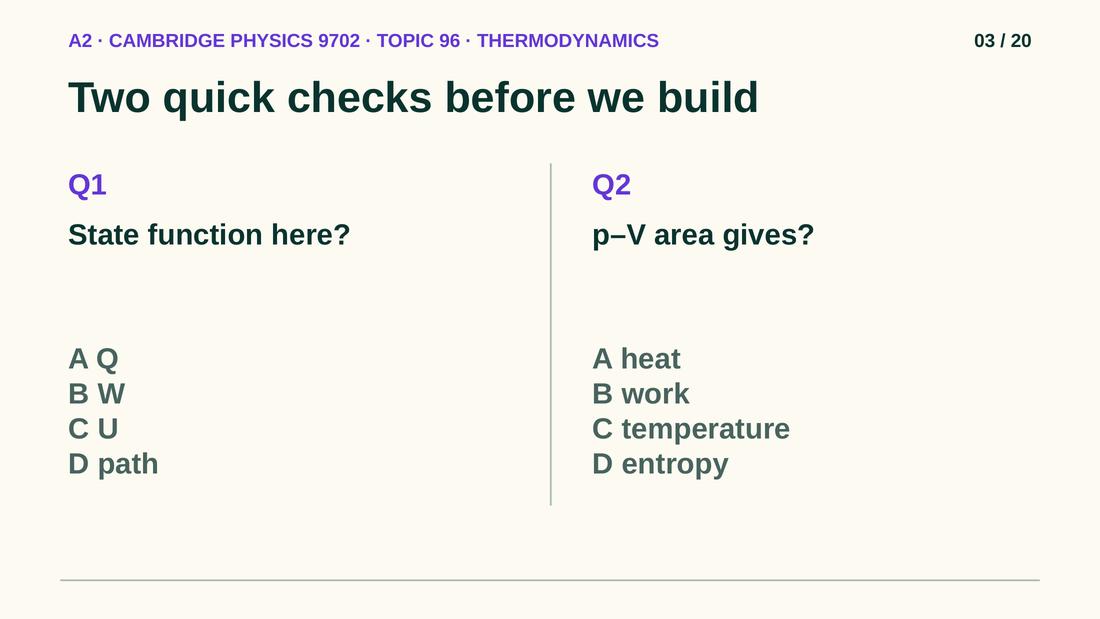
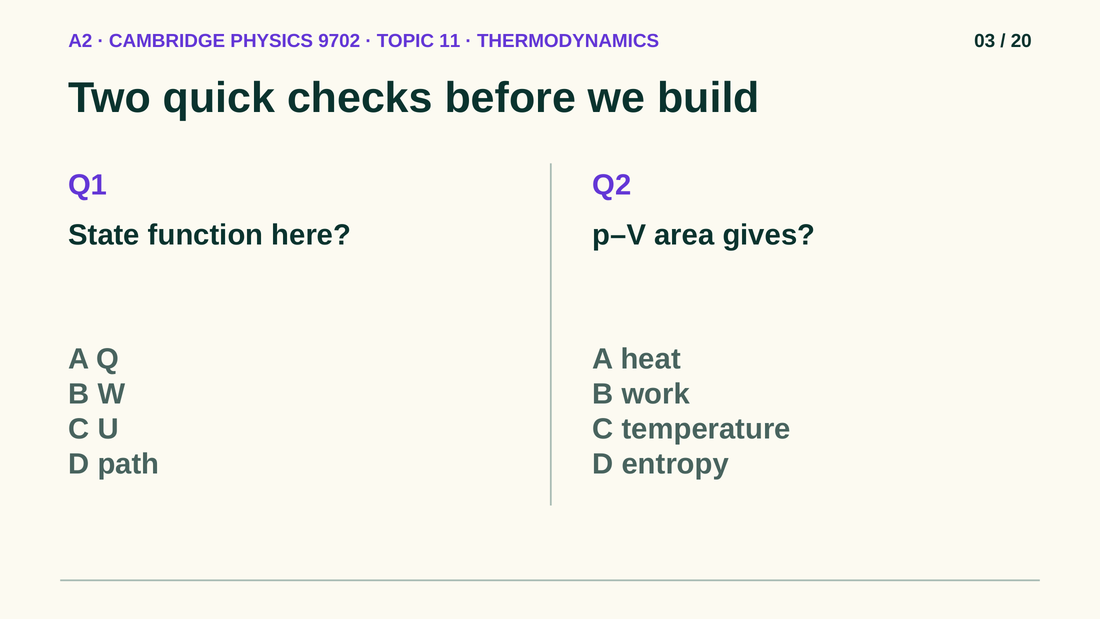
96: 96 -> 11
